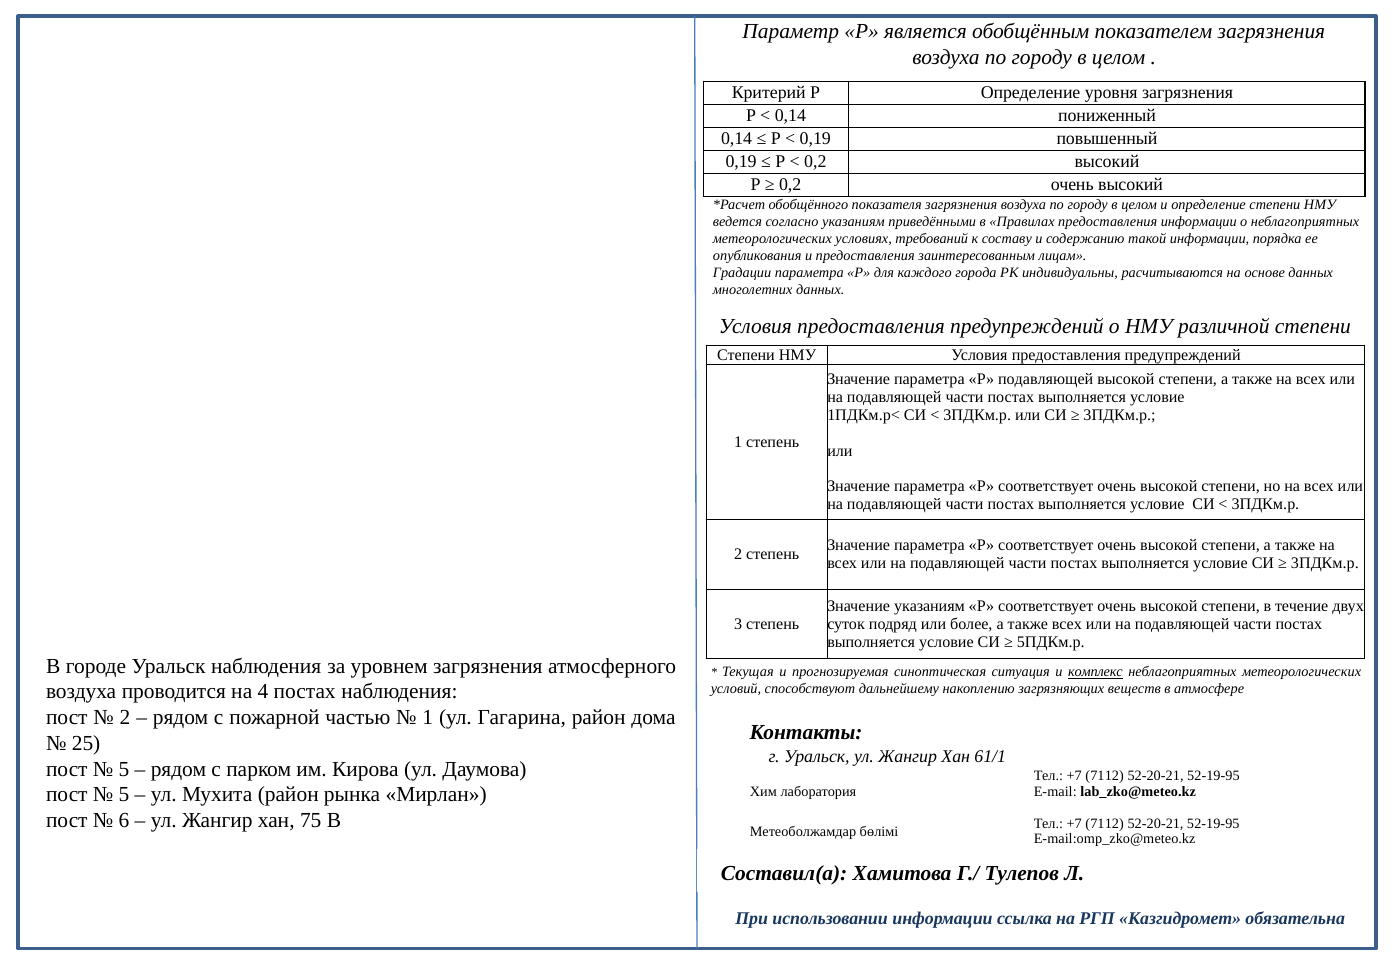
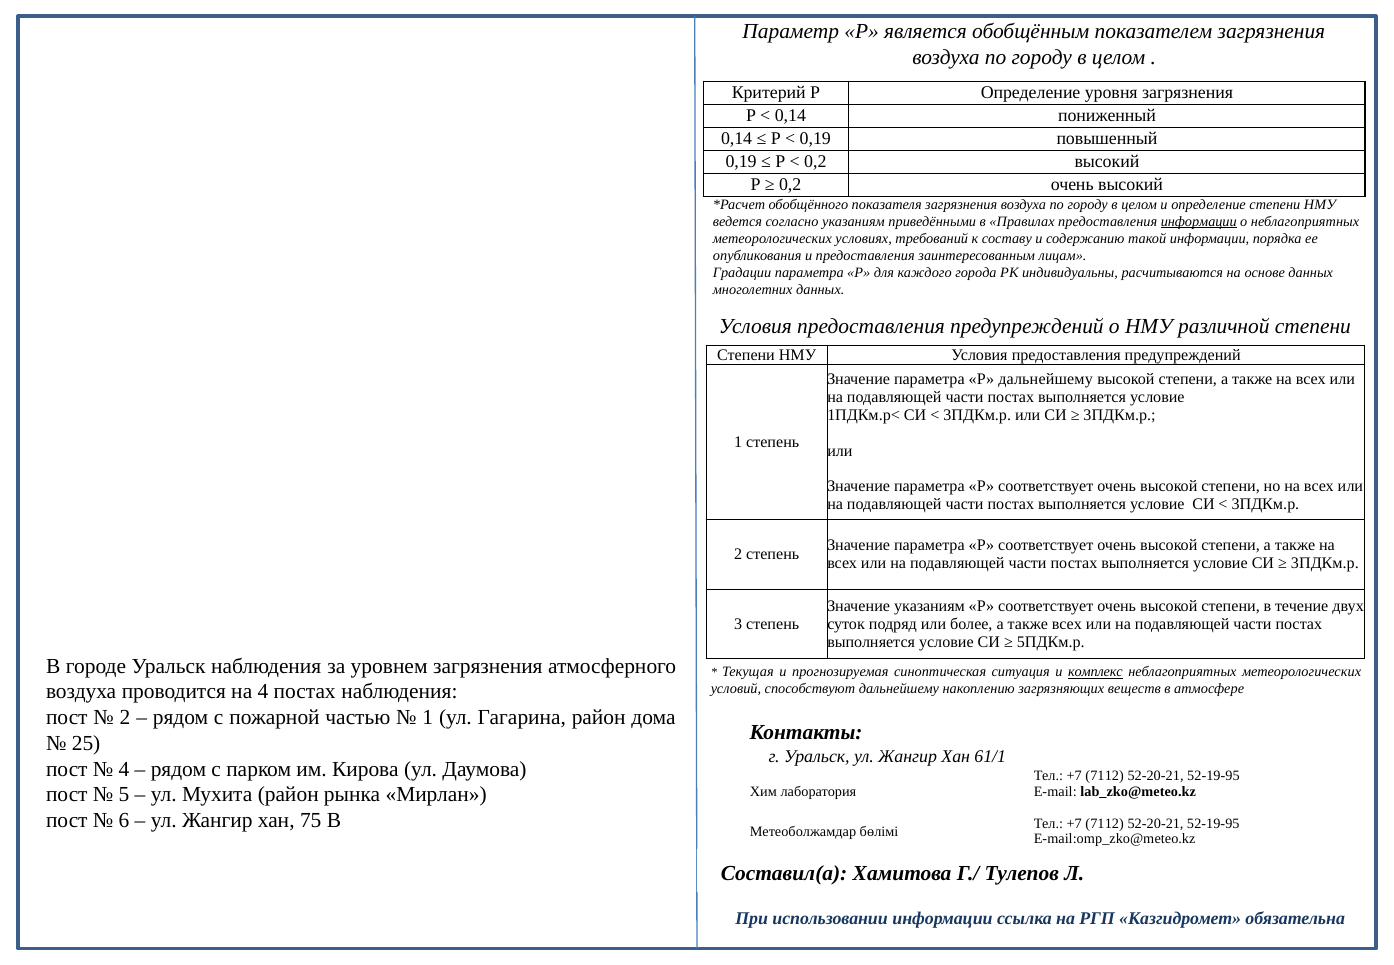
информации at (1199, 221) underline: none -> present
Р подавляющей: подавляющей -> дальнейшему
5 at (124, 769): 5 -> 4
